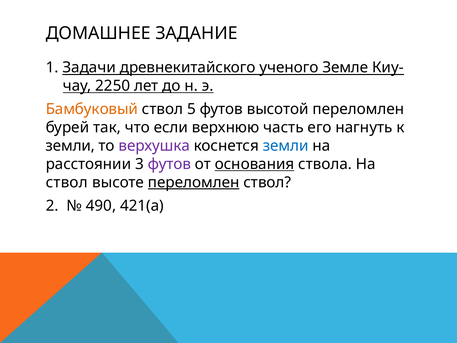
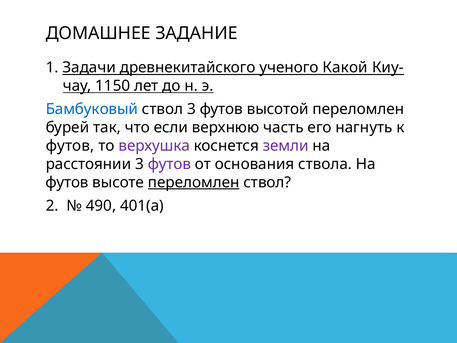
Земле: Земле -> Какой
2250: 2250 -> 1150
Бамбуковый colour: orange -> blue
ствол 5: 5 -> 3
земли at (70, 146): земли -> футов
земли at (286, 146) colour: blue -> purple
основания underline: present -> none
ствол at (67, 182): ствол -> футов
421(а: 421(а -> 401(а
